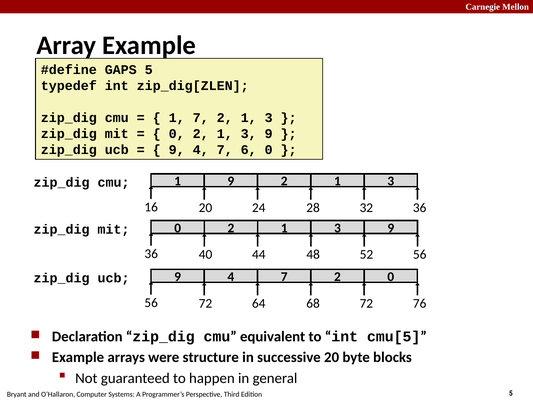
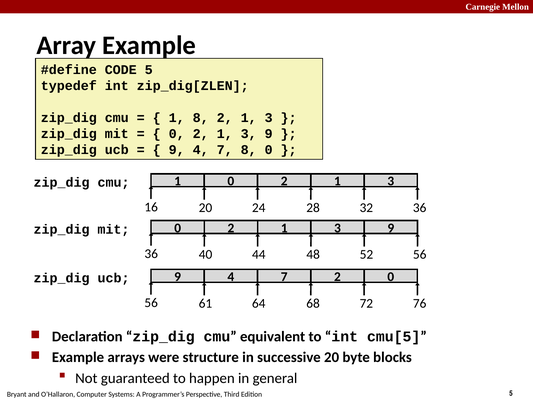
GAPS: GAPS -> CODE
1 7: 7 -> 8
7 6: 6 -> 8
1 9: 9 -> 0
56 72: 72 -> 61
